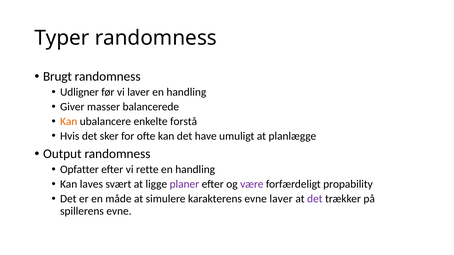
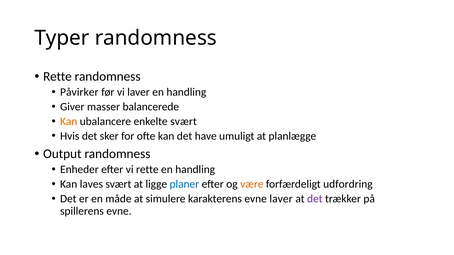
Brugt at (57, 77): Brugt -> Rette
Udligner: Udligner -> Påvirker
enkelte forstå: forstå -> svært
Opfatter: Opfatter -> Enheder
planer colour: purple -> blue
være colour: purple -> orange
propability: propability -> udfordring
